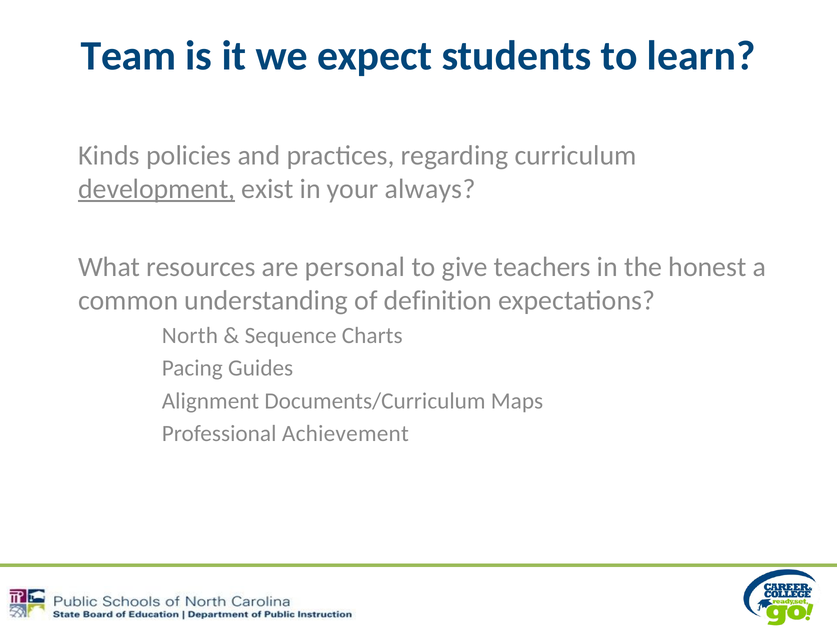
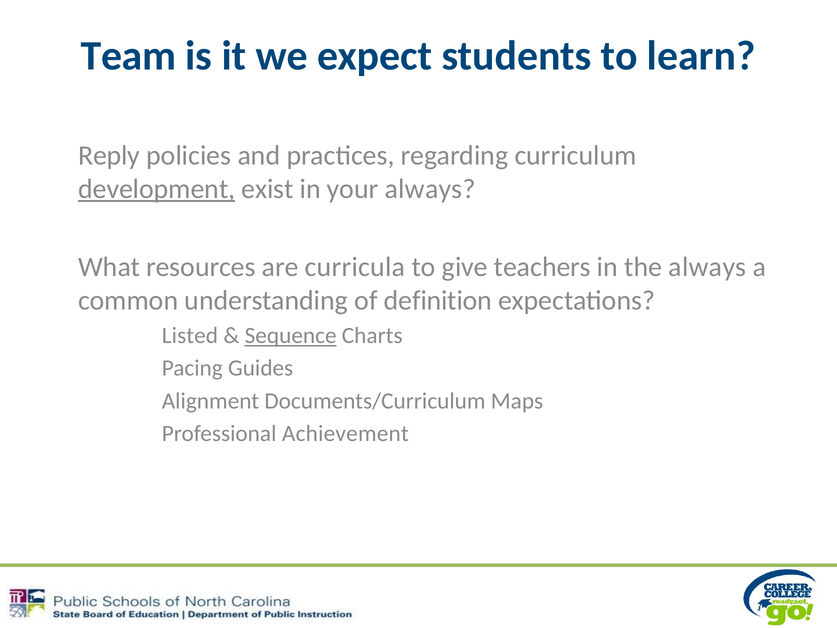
Kinds: Kinds -> Reply
personal: personal -> curricula
the honest: honest -> always
North: North -> Listed
Sequence underline: none -> present
